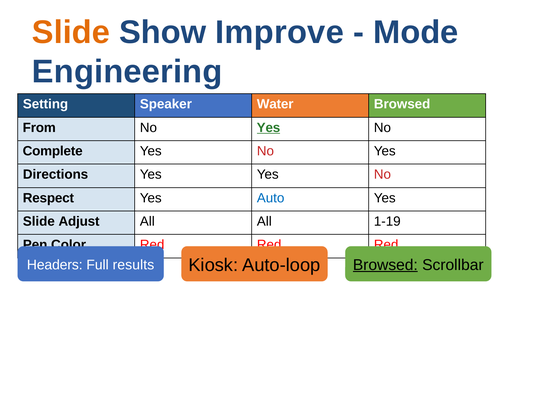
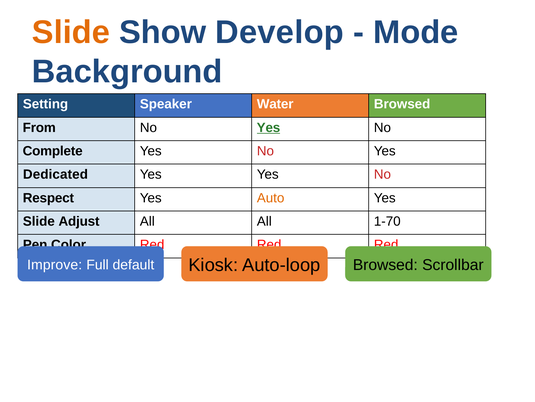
Improve: Improve -> Develop
Engineering: Engineering -> Background
Directions: Directions -> Dedicated
Auto colour: blue -> orange
1-19: 1-19 -> 1-70
Headers: Headers -> Improve
results: results -> default
Browsed at (385, 264) underline: present -> none
